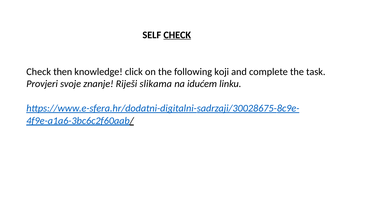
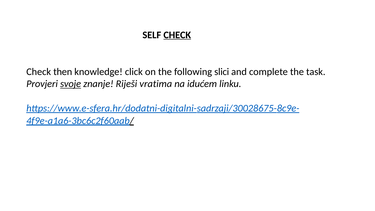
koji: koji -> slici
svoje underline: none -> present
slikama: slikama -> vratima
